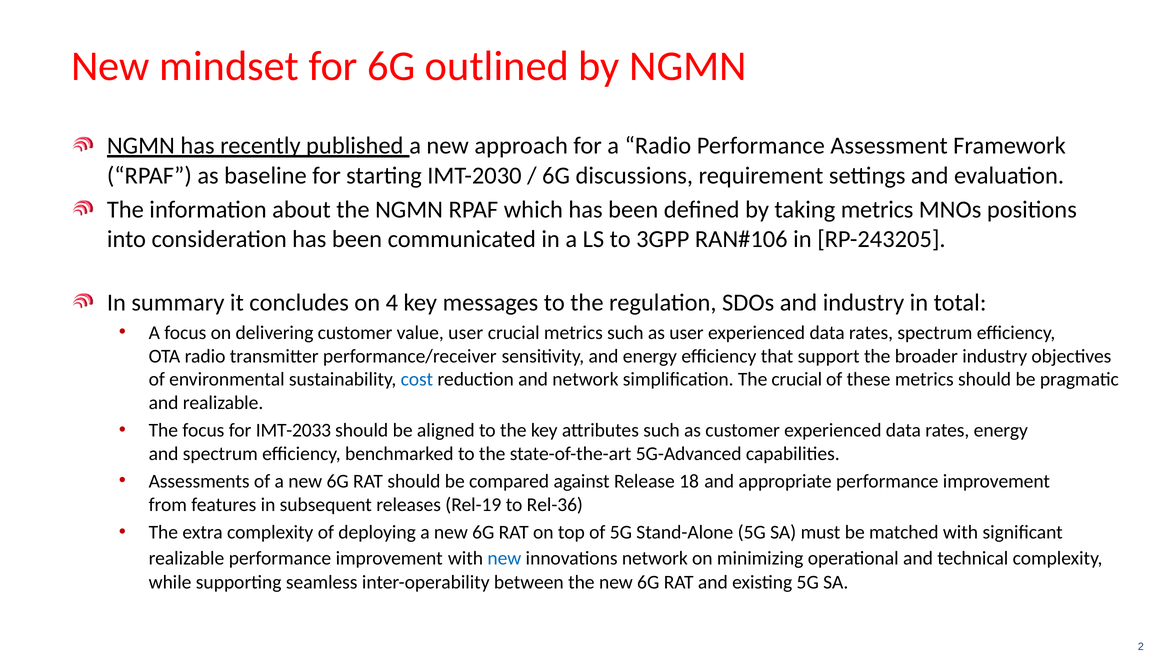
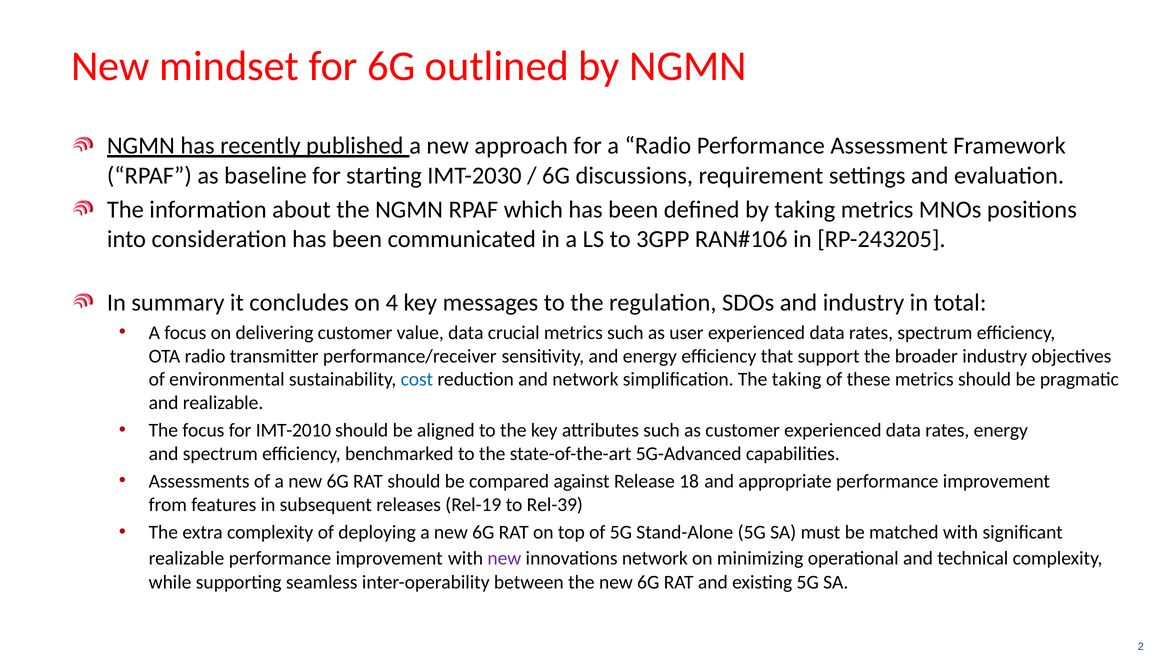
value user: user -> data
The crucial: crucial -> taking
IMT-2033: IMT-2033 -> IMT-2010
Rel-36: Rel-36 -> Rel-39
new at (504, 559) colour: blue -> purple
